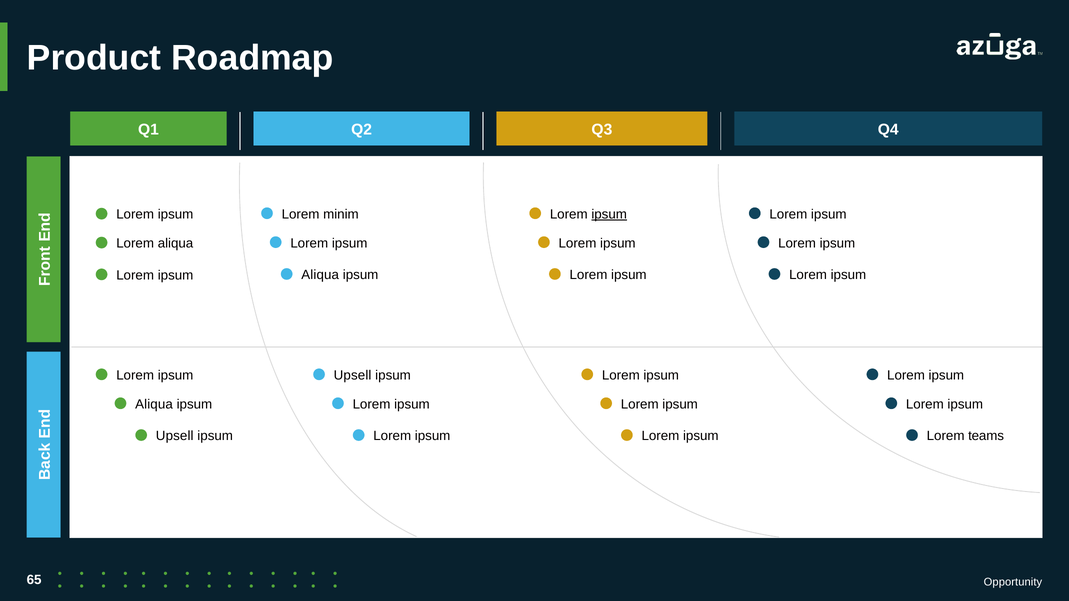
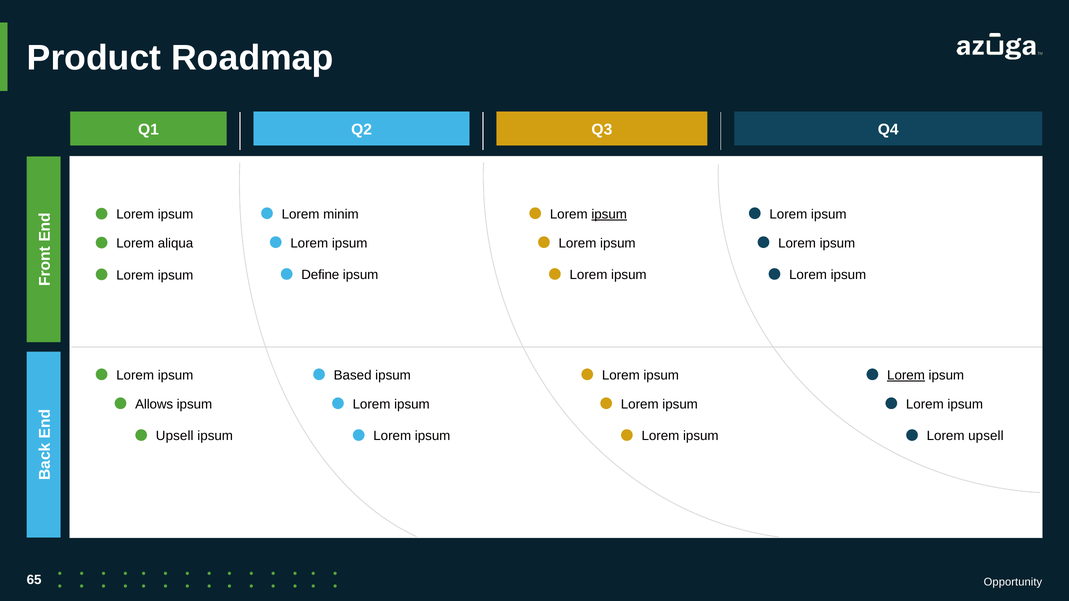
Aliqua at (320, 275): Aliqua -> Define
Upsell at (353, 375): Upsell -> Based
Lorem at (906, 375) underline: none -> present
Aliqua at (154, 404): Aliqua -> Allows
Lorem teams: teams -> upsell
